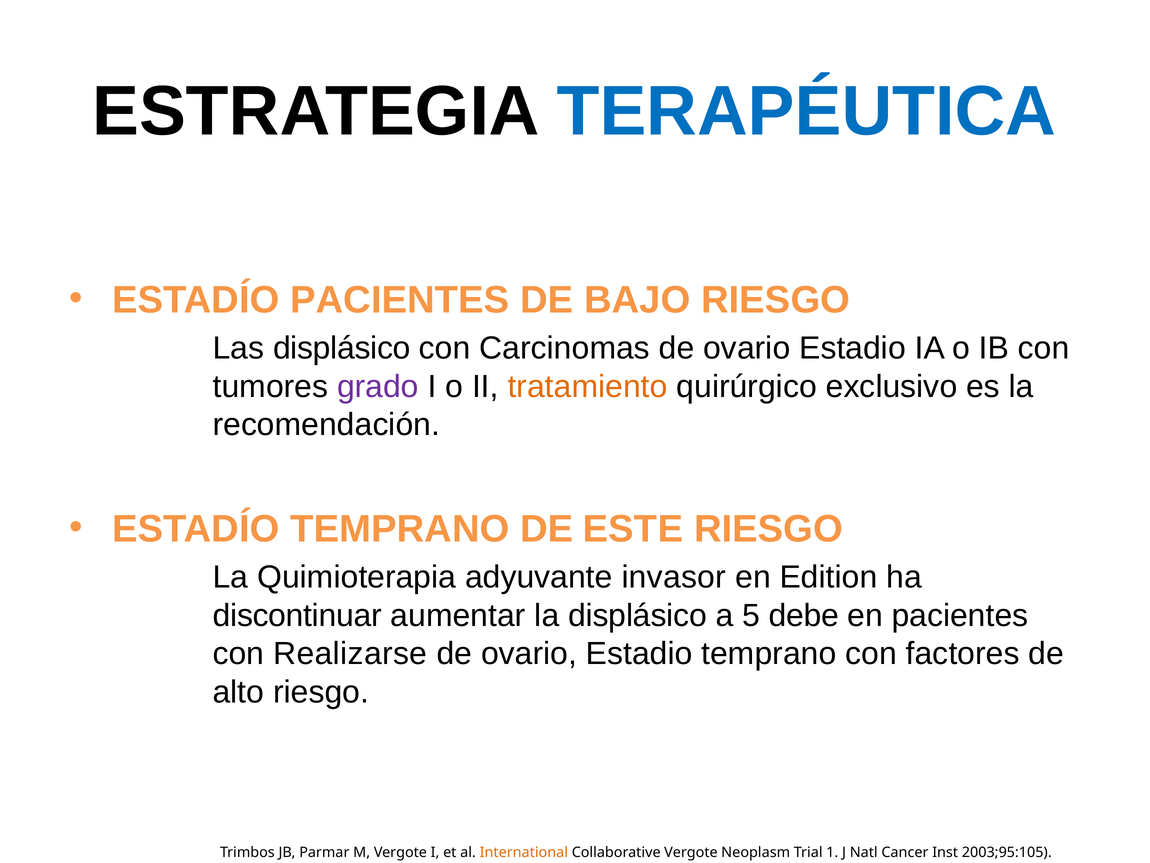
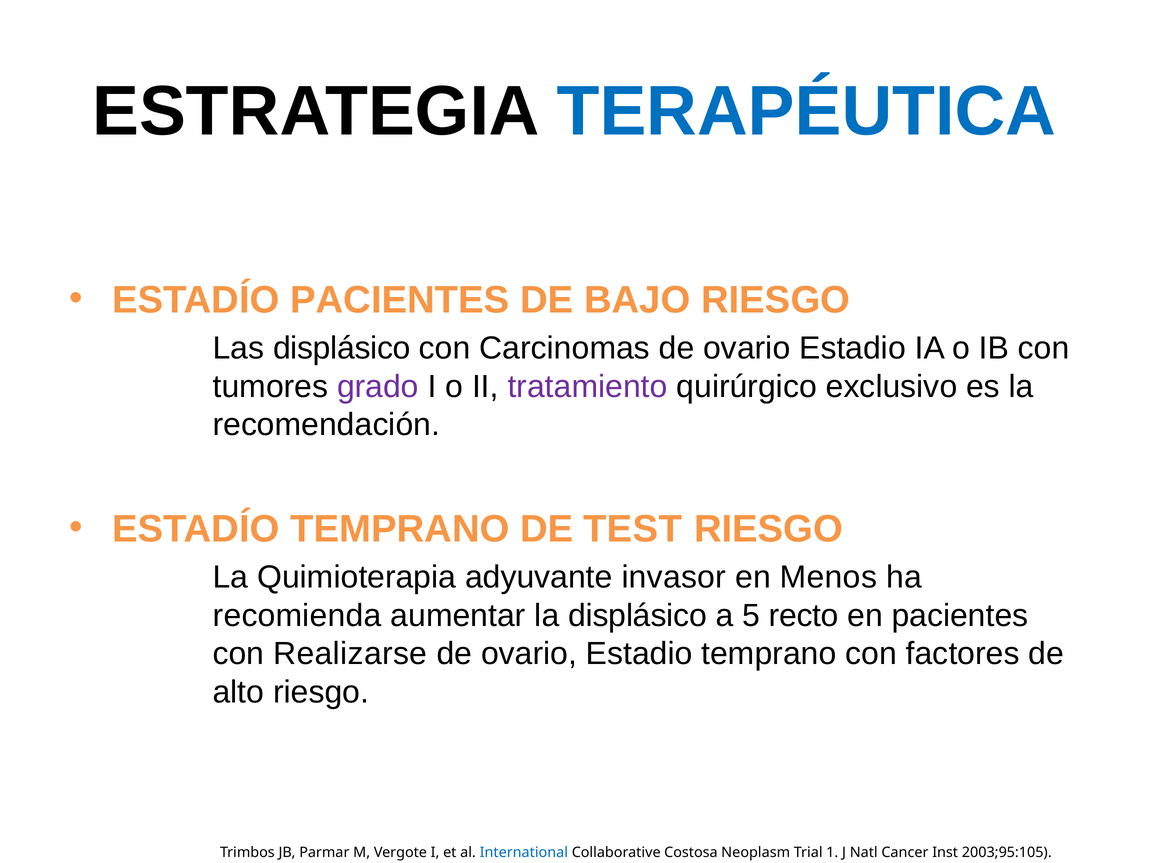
tratamiento colour: orange -> purple
ESTE: ESTE -> TEST
Edition: Edition -> Menos
discontinuar: discontinuar -> recomienda
debe: debe -> recto
International colour: orange -> blue
Collaborative Vergote: Vergote -> Costosa
